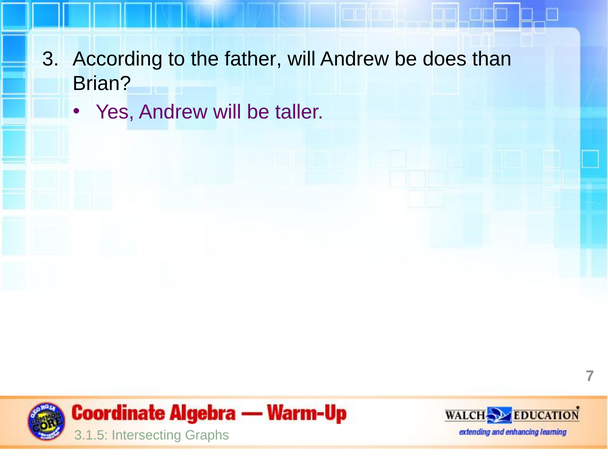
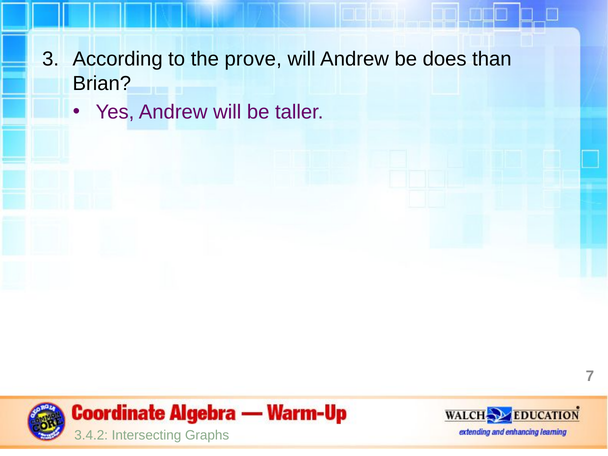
father: father -> prove
3.1.5: 3.1.5 -> 3.4.2
